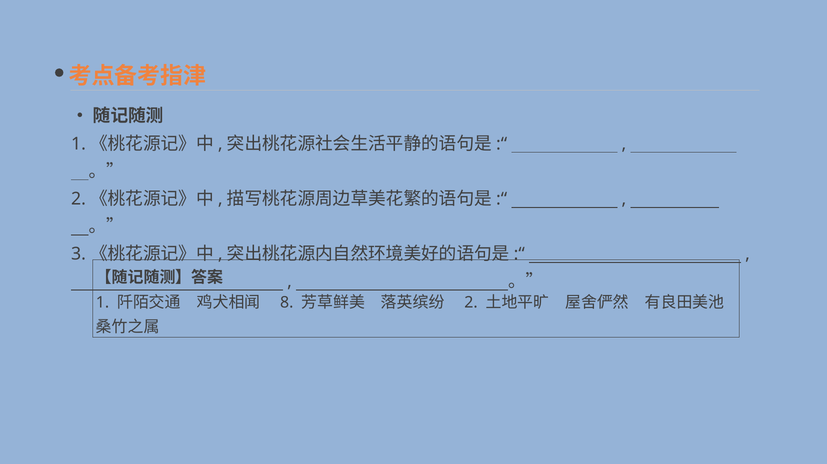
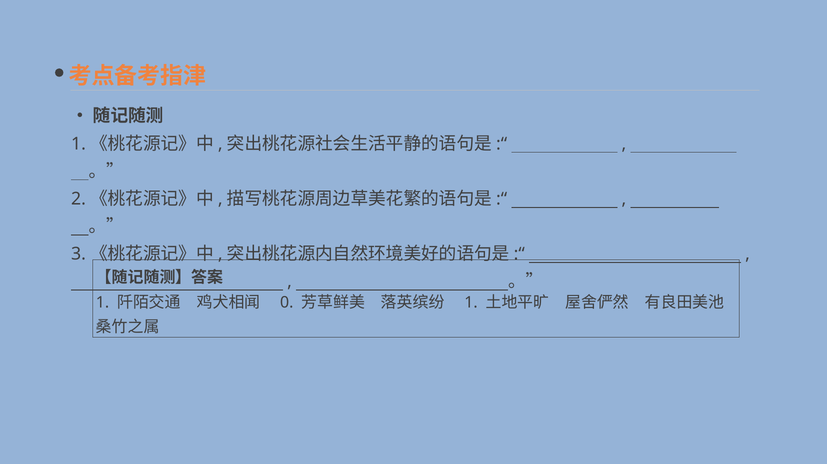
8: 8 -> 0
2 at (471, 302): 2 -> 1
